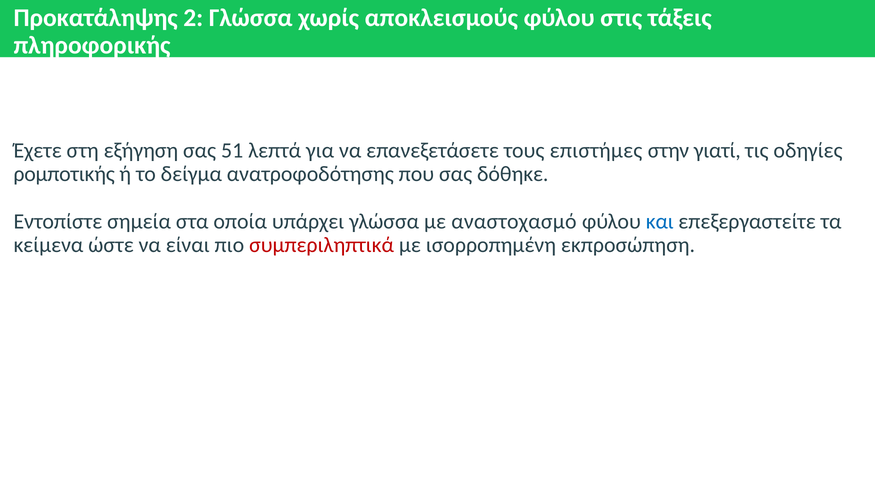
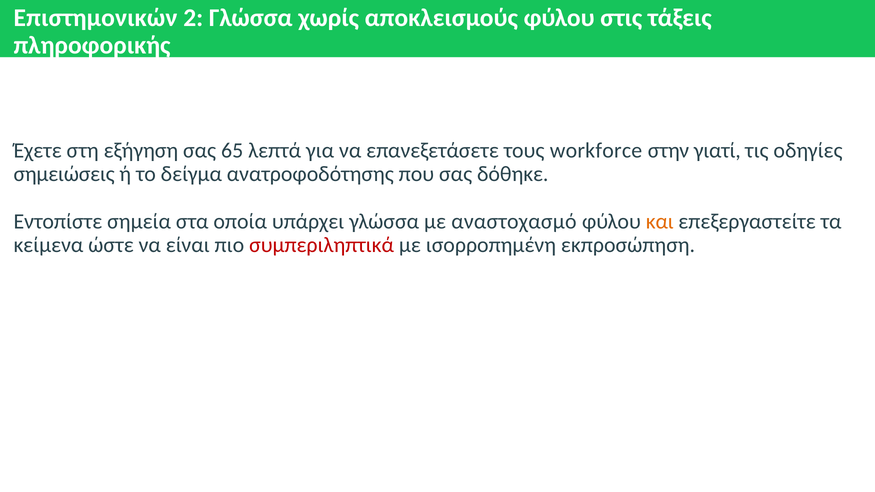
Προκατάληψης: Προκατάληψης -> Επιστημονικών
51: 51 -> 65
επιστήμες: επιστήμες -> workforce
ρομποτικής: ρομποτικής -> σημειώσεις
και colour: blue -> orange
